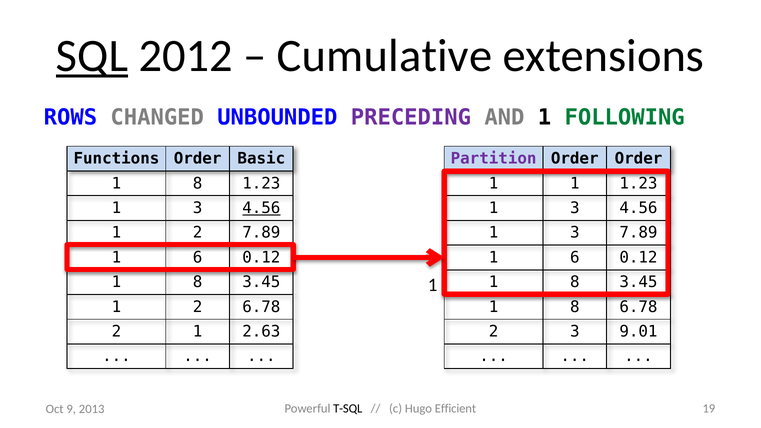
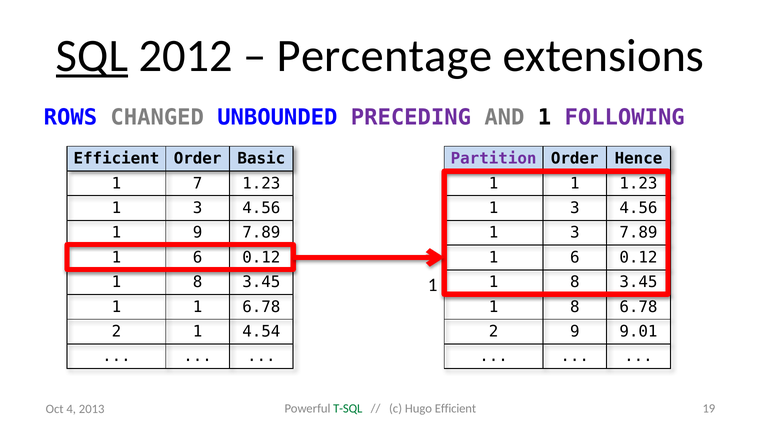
Cumulative: Cumulative -> Percentage
FOLLOWING colour: green -> purple
Functions at (116, 159): Functions -> Efficient
Order Order: Order -> Hence
8 at (198, 183): 8 -> 7
4.56 at (261, 208) underline: present -> none
2 at (198, 233): 2 -> 9
2 at (198, 307): 2 -> 1
2.63: 2.63 -> 4.54
2 3: 3 -> 9
T-SQL colour: black -> green
9: 9 -> 4
